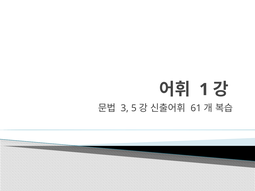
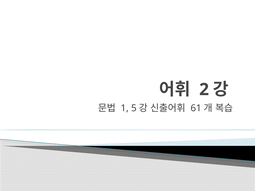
1: 1 -> 2
3: 3 -> 1
